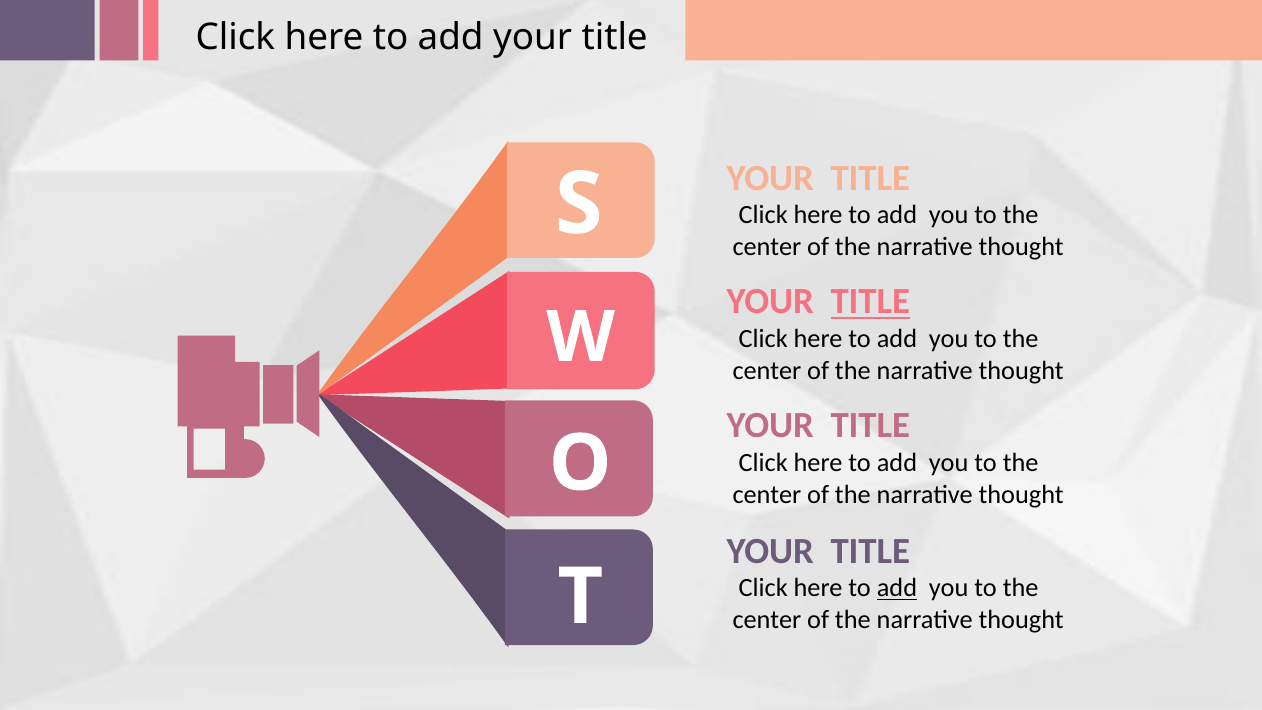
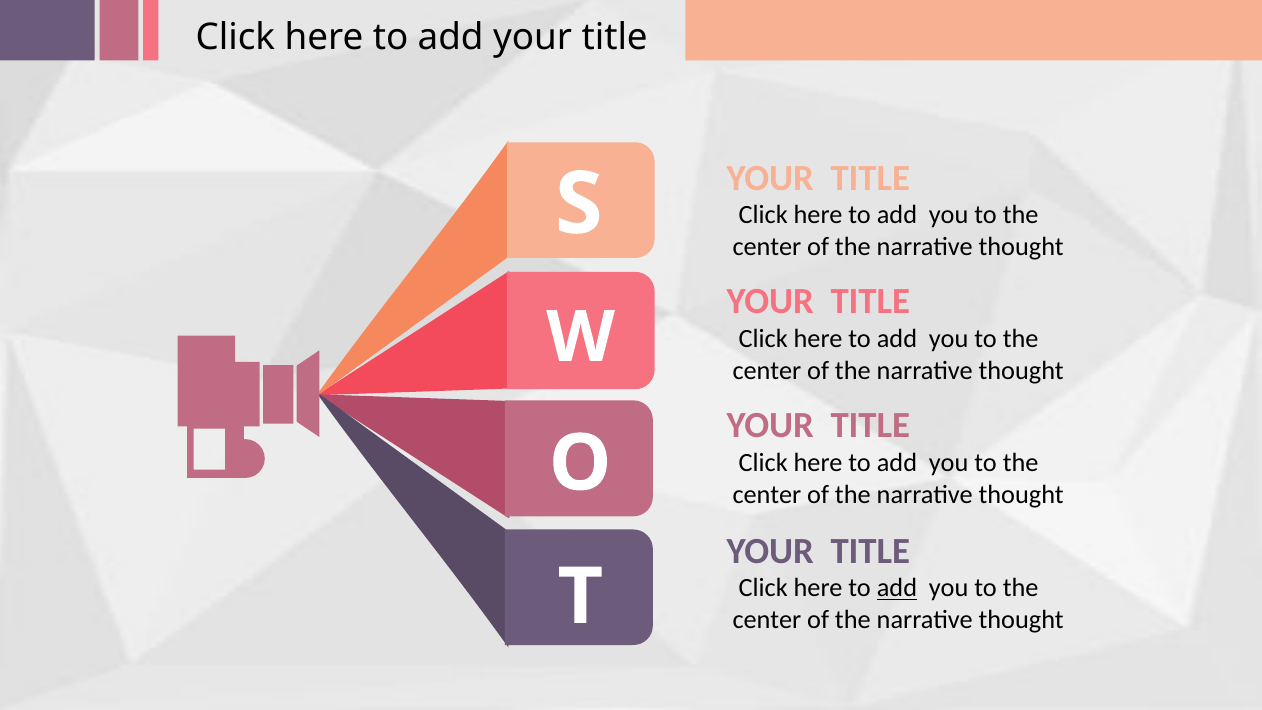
TITLE at (870, 302) underline: present -> none
